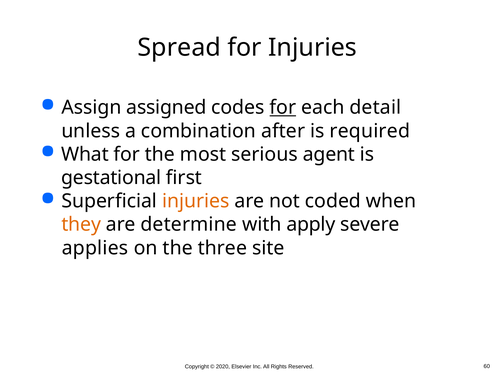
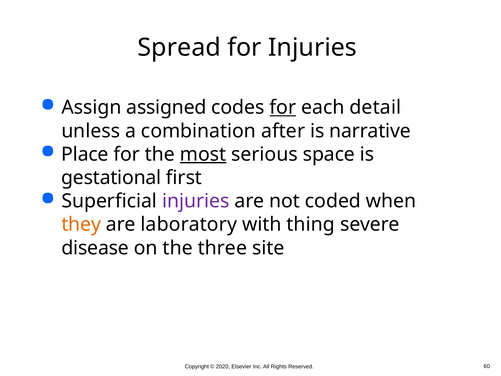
required: required -> narrative
What: What -> Place
most underline: none -> present
agent: agent -> space
injuries at (196, 201) colour: orange -> purple
determine: determine -> laboratory
apply: apply -> thing
applies: applies -> disease
